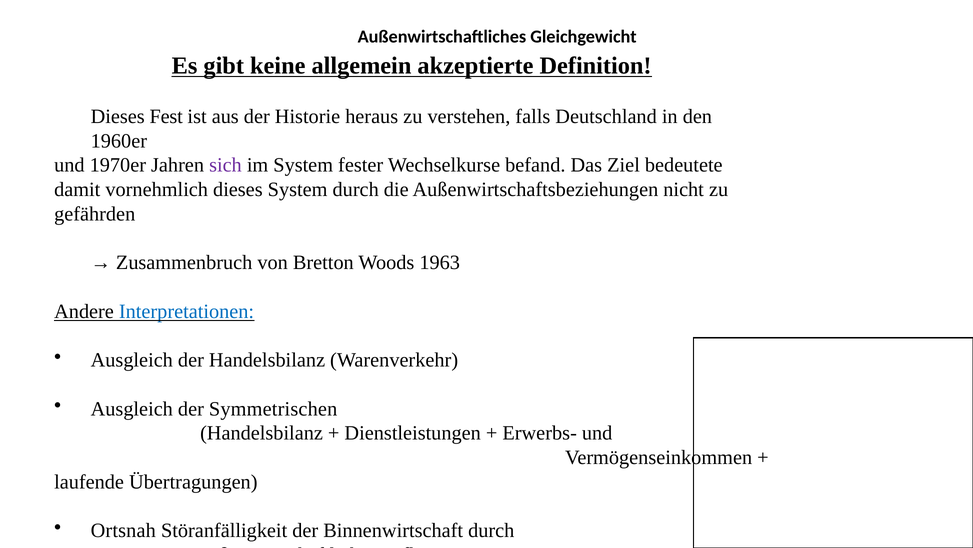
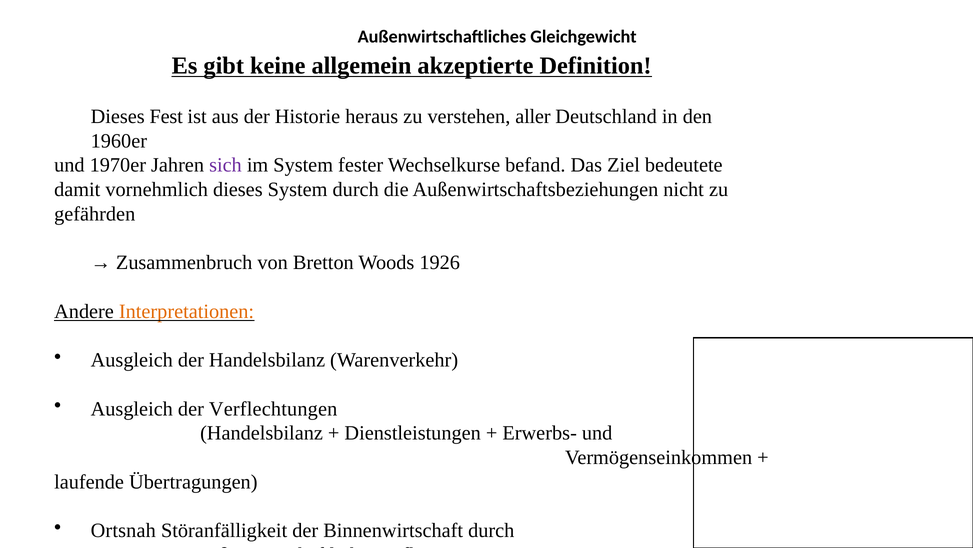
falls: falls -> aller
1963: 1963 -> 1926
Interpretationen colour: blue -> orange
Symmetrischen: Symmetrischen -> Verflechtungen
